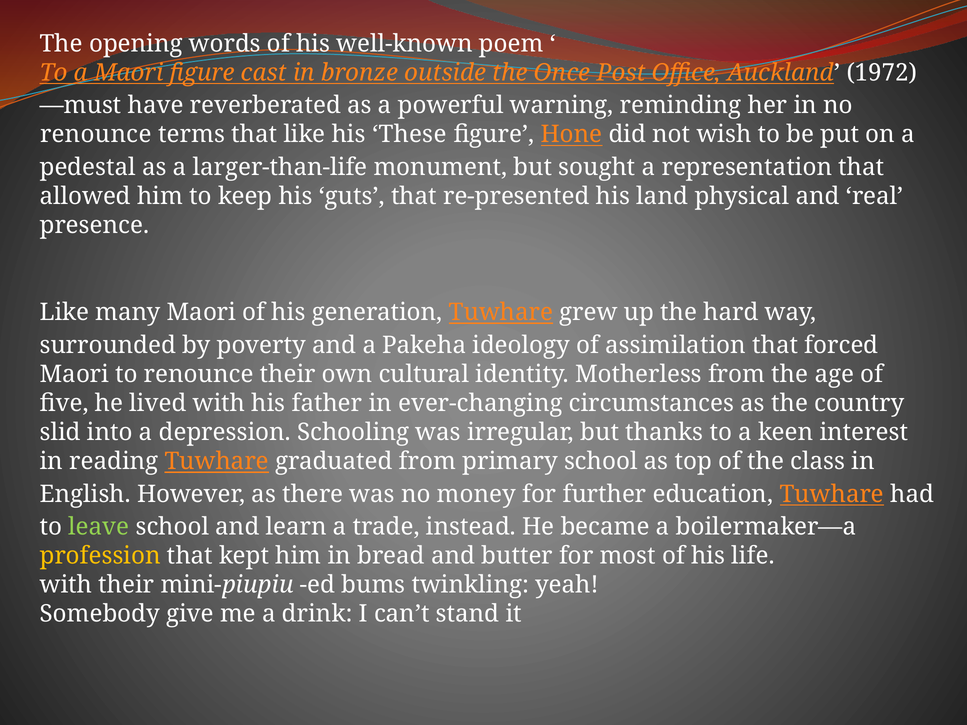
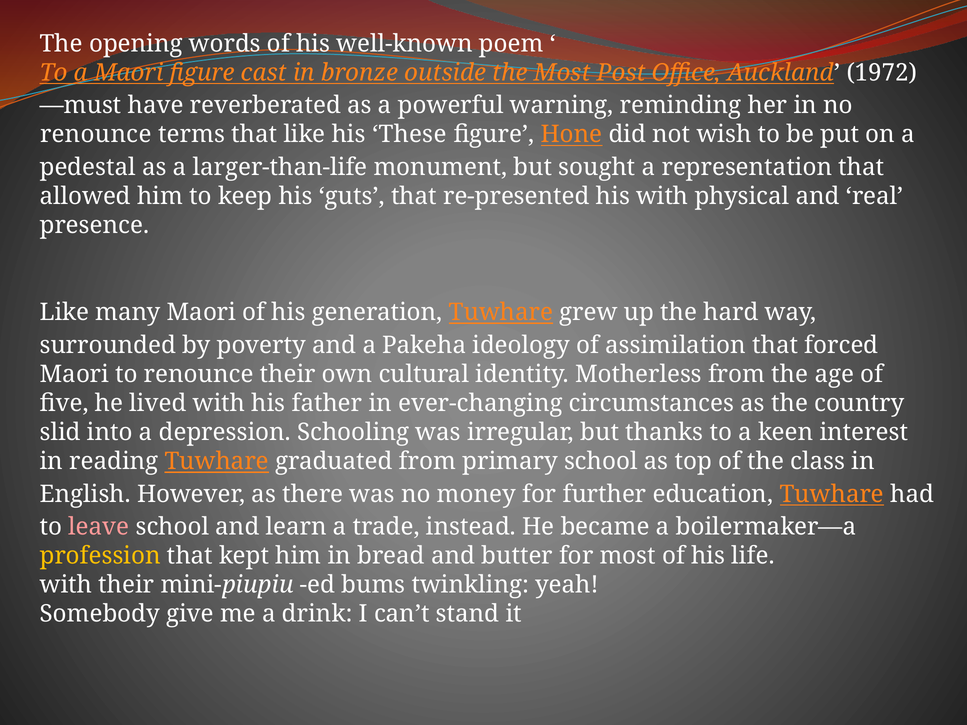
the Once: Once -> Most
his land: land -> with
leave colour: light green -> pink
